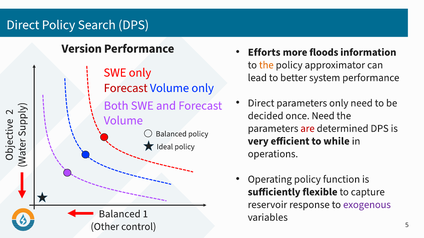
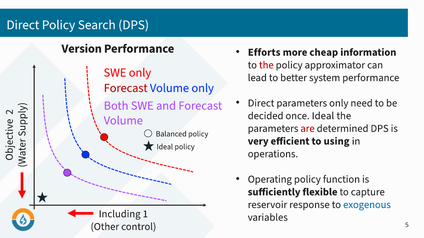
floods: floods -> cheap
the at (266, 65) colour: orange -> red
once Need: Need -> Ideal
while: while -> using
exogenous colour: purple -> blue
Balanced at (120, 214): Balanced -> Including
